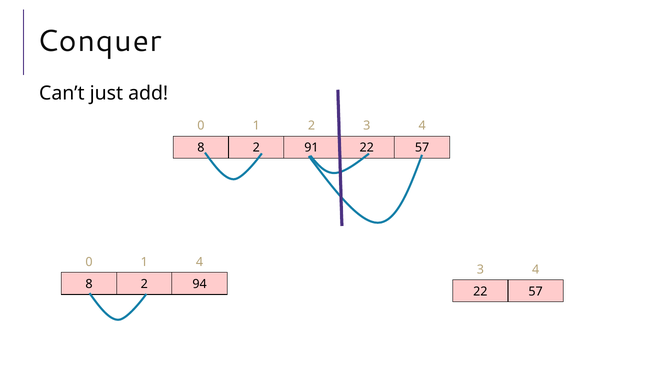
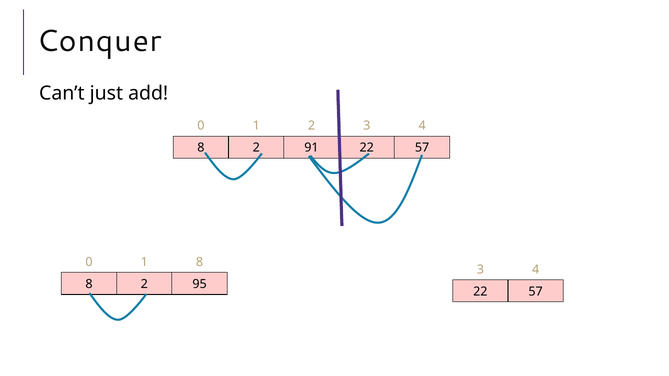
1 4: 4 -> 8
94: 94 -> 95
